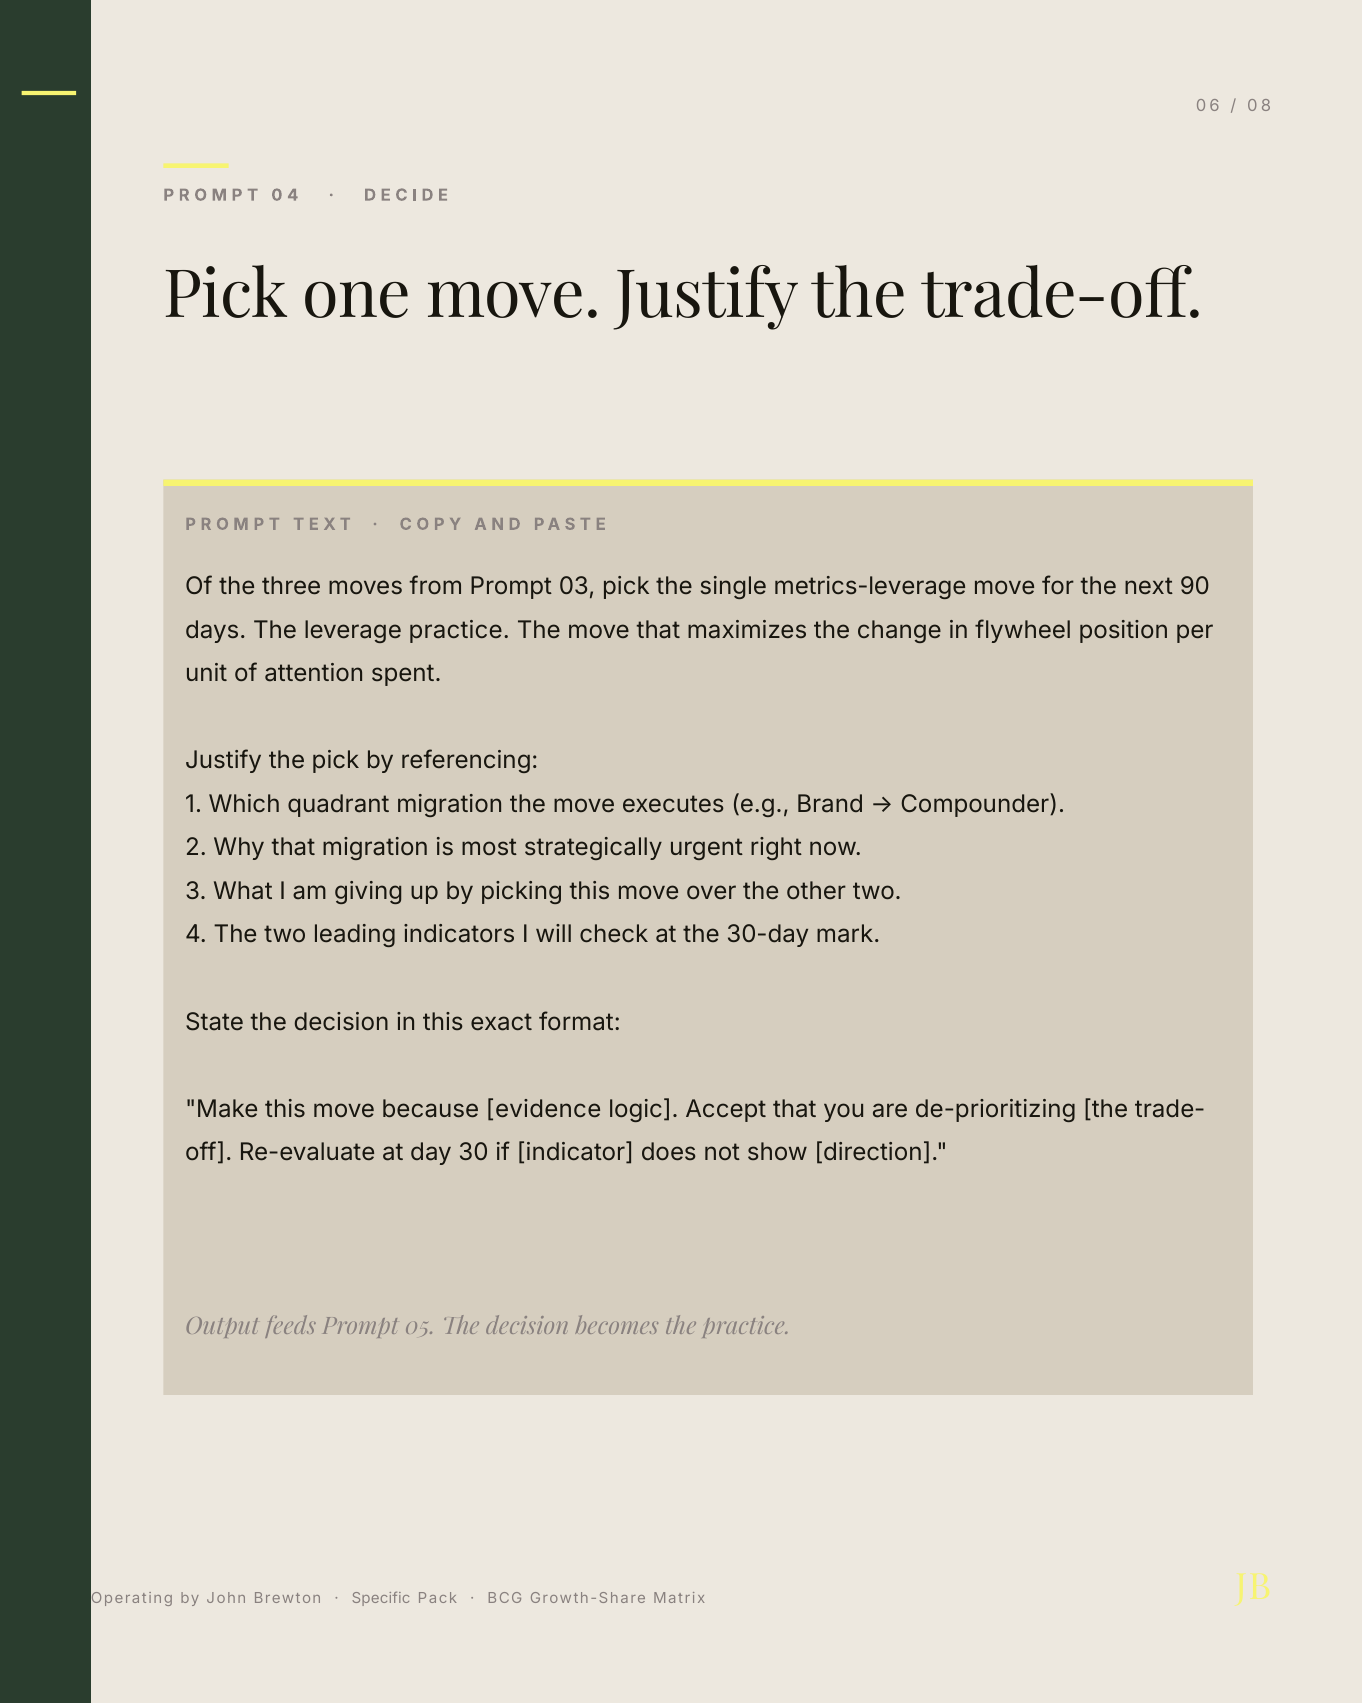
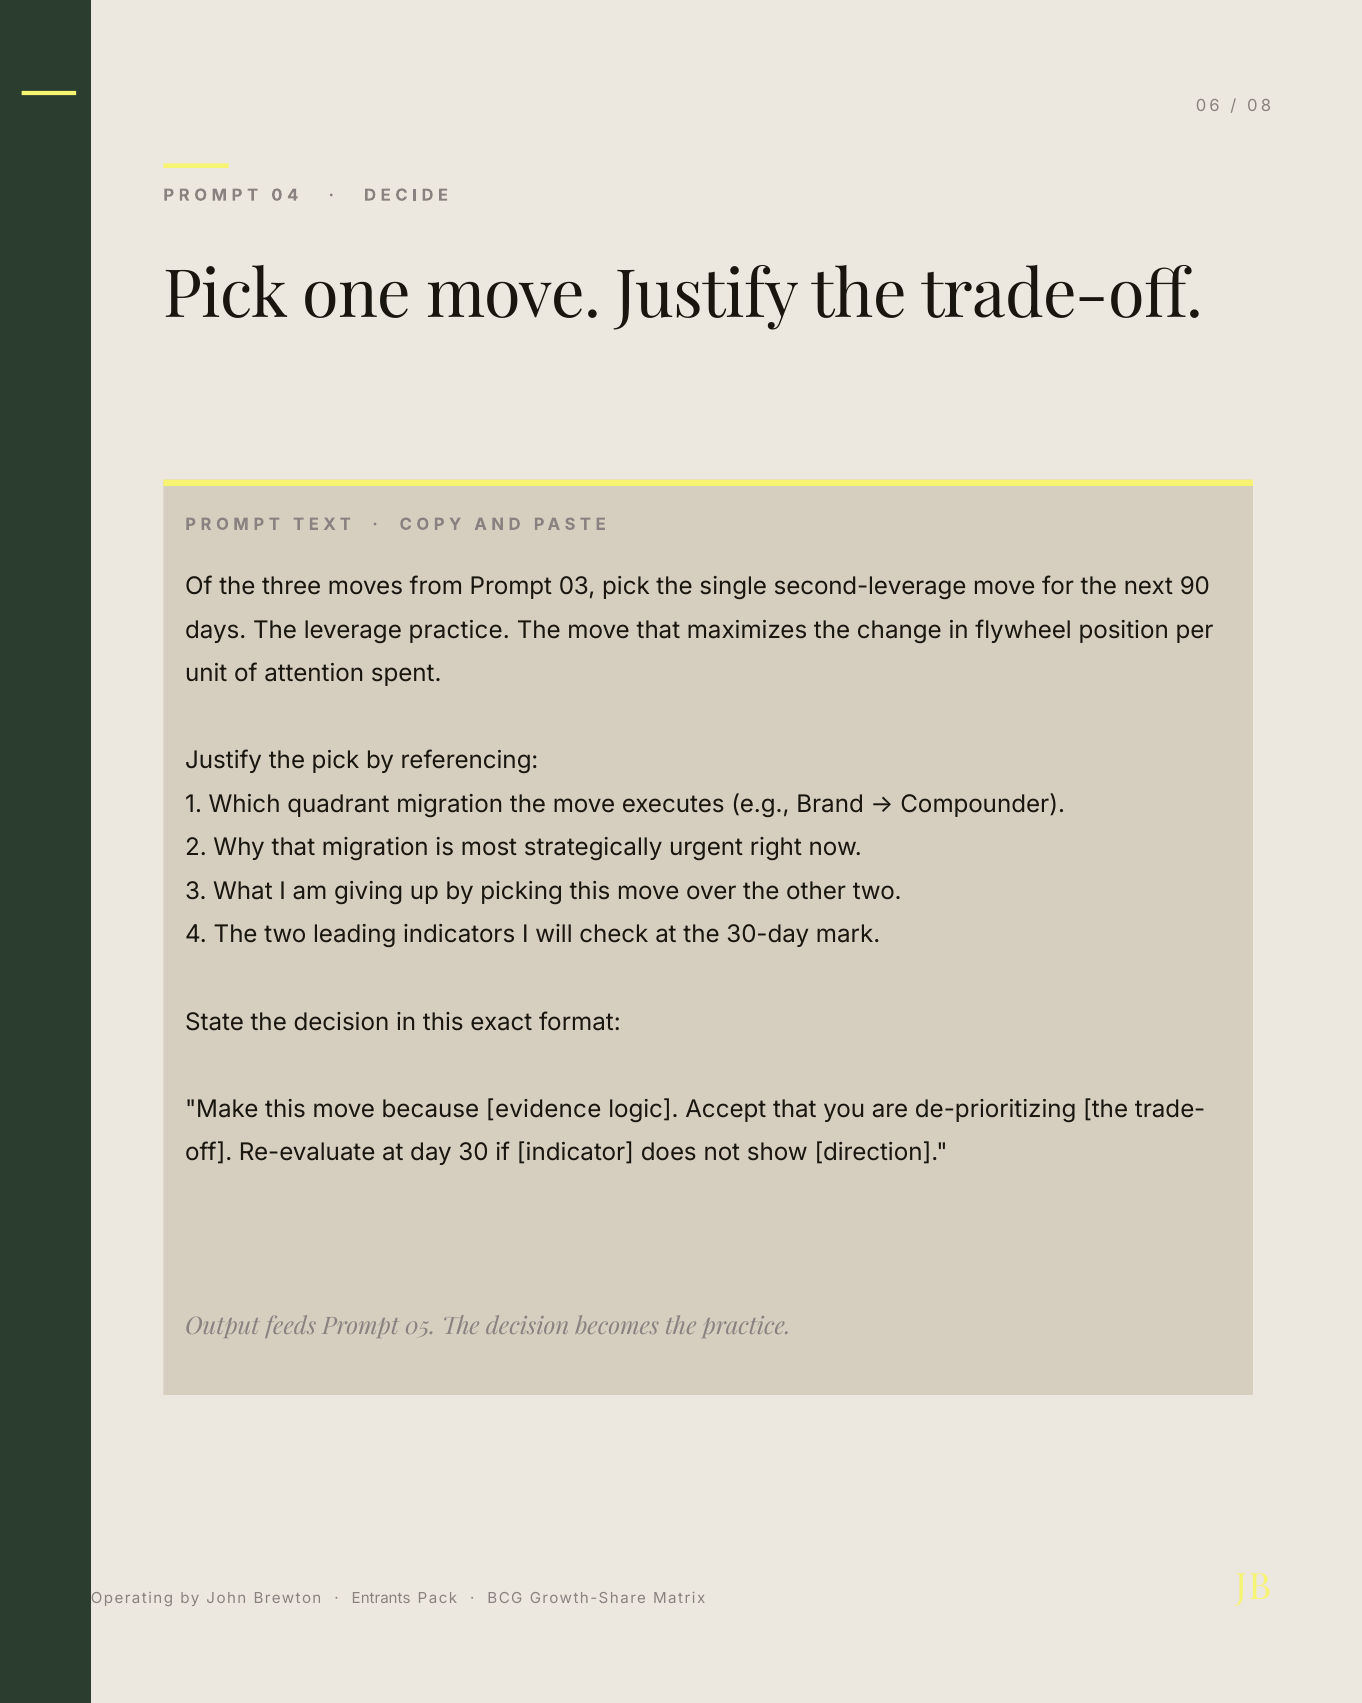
metrics-leverage: metrics-leverage -> second-leverage
Specific: Specific -> Entrants
